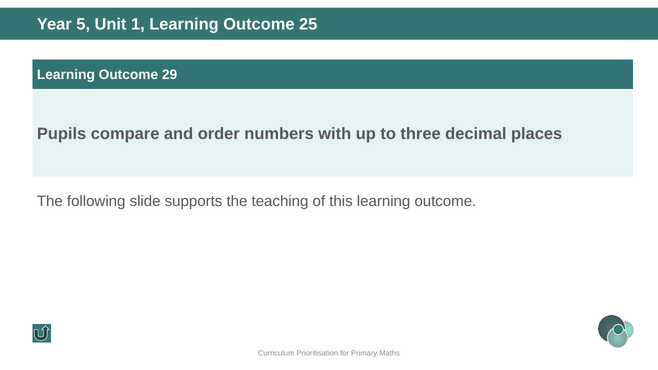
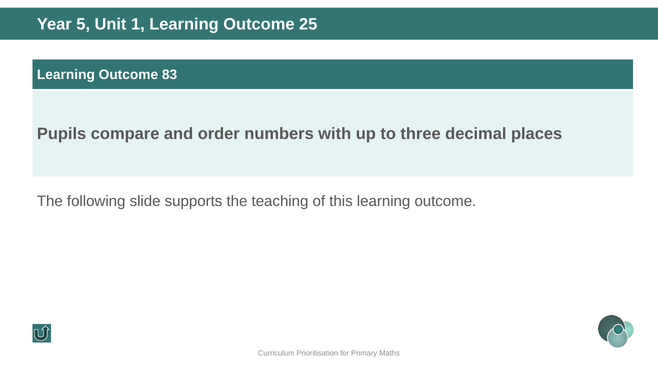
29: 29 -> 83
